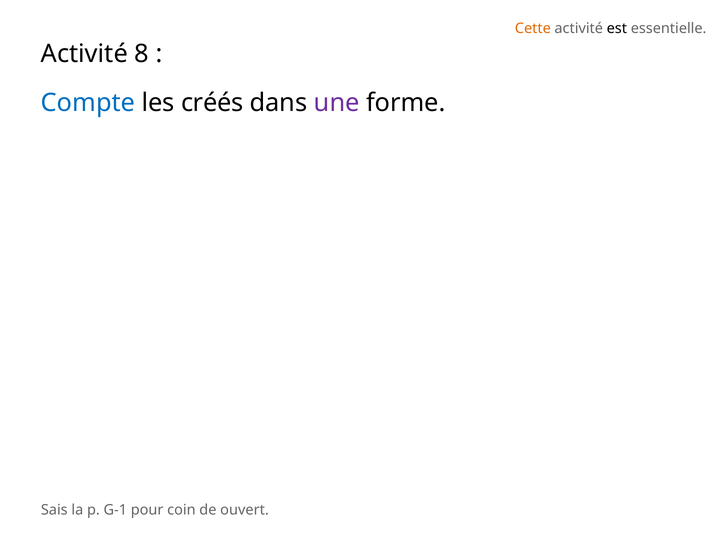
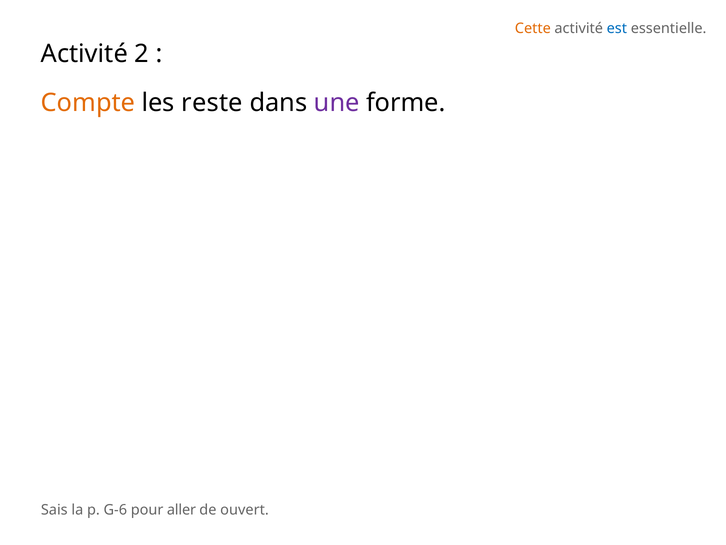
est colour: black -> blue
8: 8 -> 2
Compte colour: blue -> orange
créés: créés -> reste
G-1: G-1 -> G-6
coin: coin -> aller
